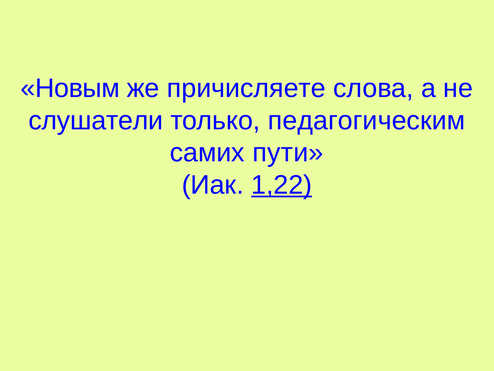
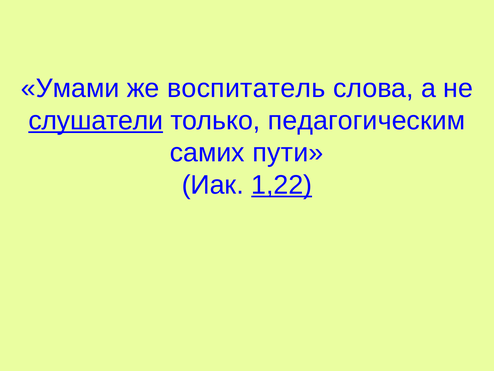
Новым: Новым -> Умами
причисляете: причисляете -> воспитатель
слушатели underline: none -> present
